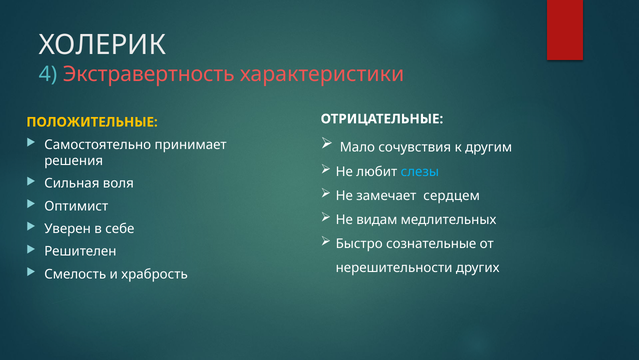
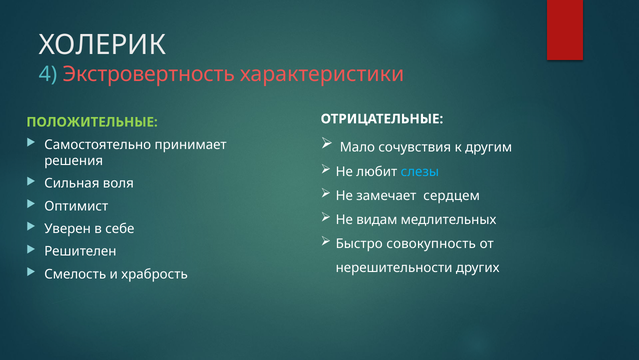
Экстравертность: Экстравертность -> Экстровертность
ПОЛОЖИТЕЛЬНЫЕ colour: yellow -> light green
сознательные: сознательные -> совокупность
